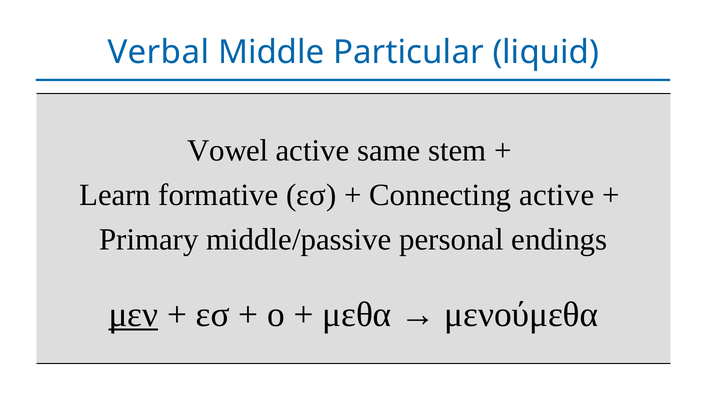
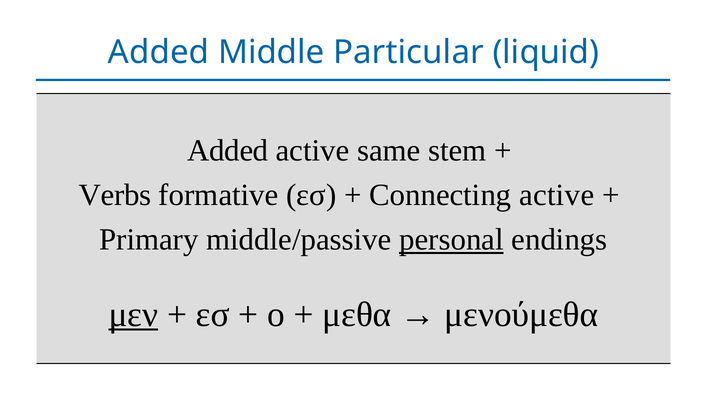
Verbal at (158, 52): Verbal -> Added
Vowel at (228, 151): Vowel -> Added
Learn: Learn -> Verbs
personal underline: none -> present
